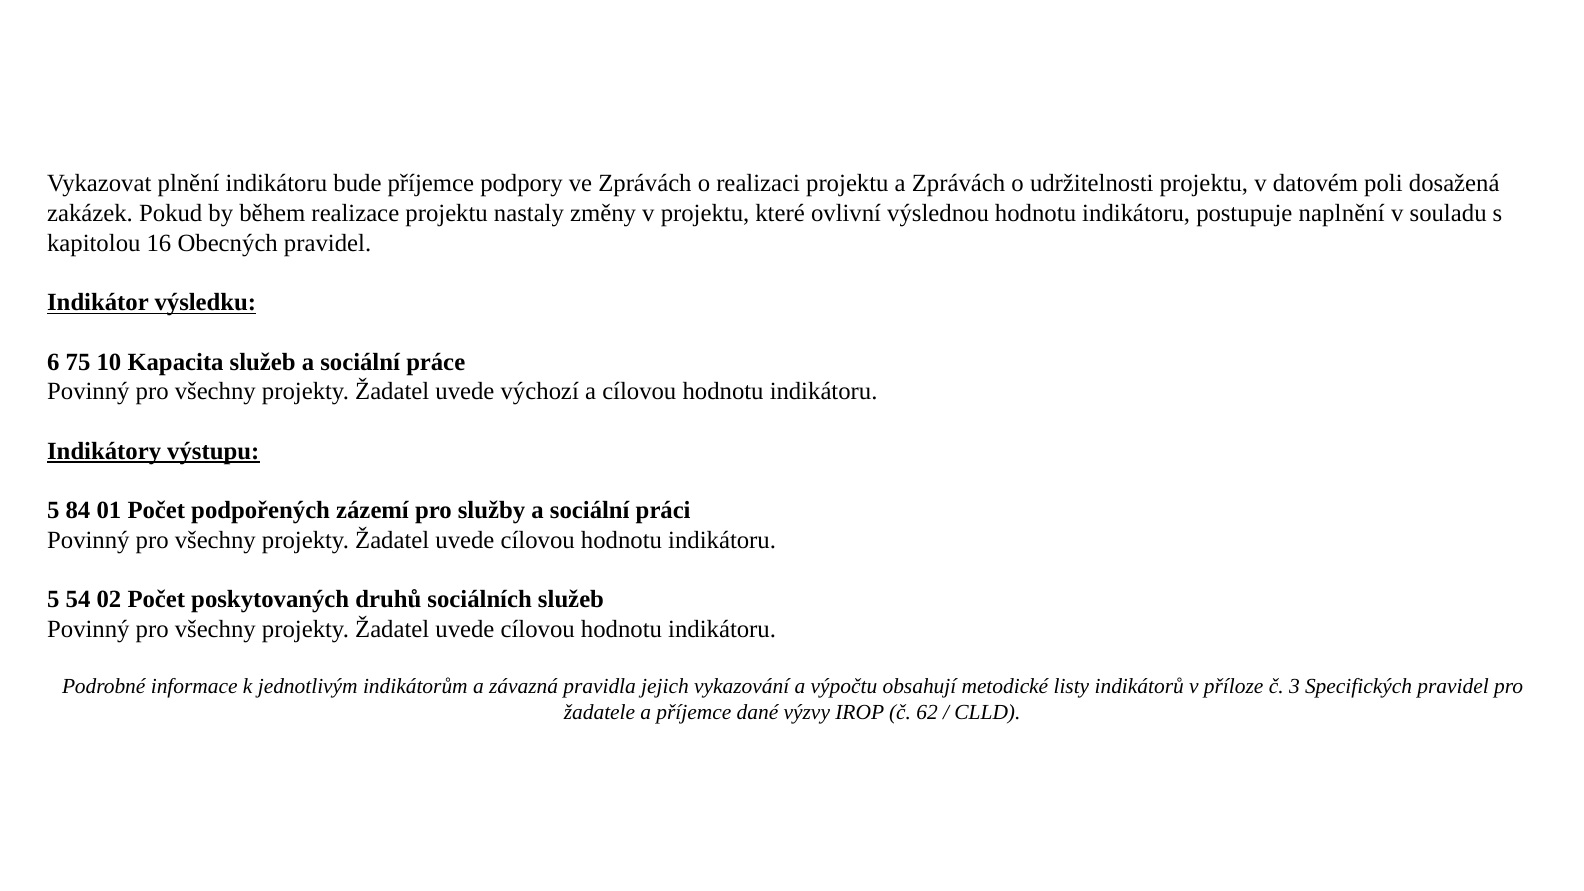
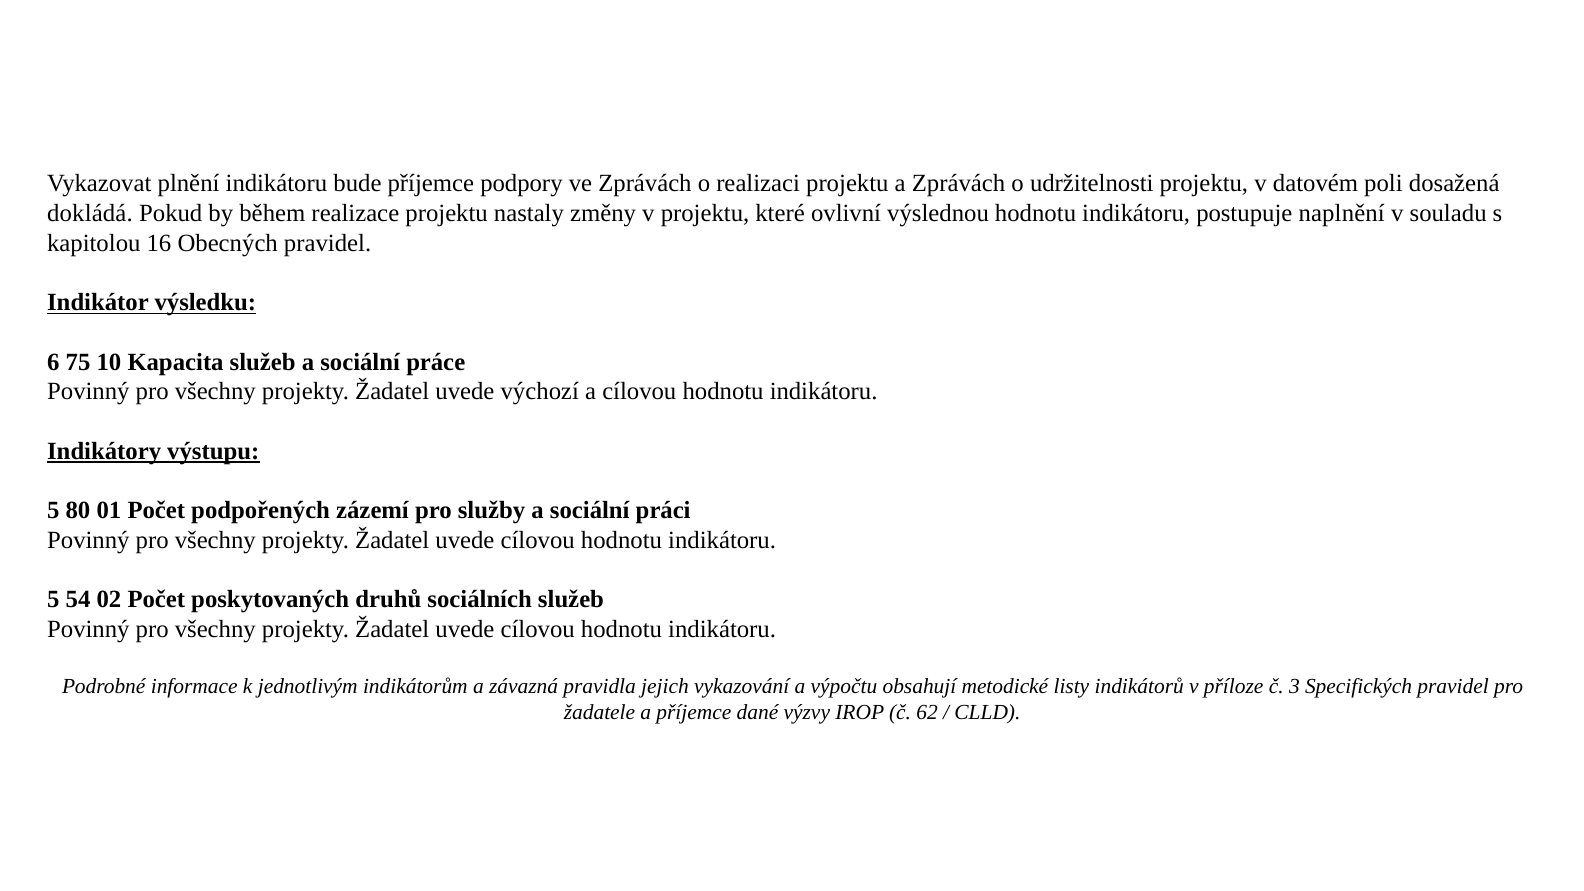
zakázek: zakázek -> dokládá
84: 84 -> 80
